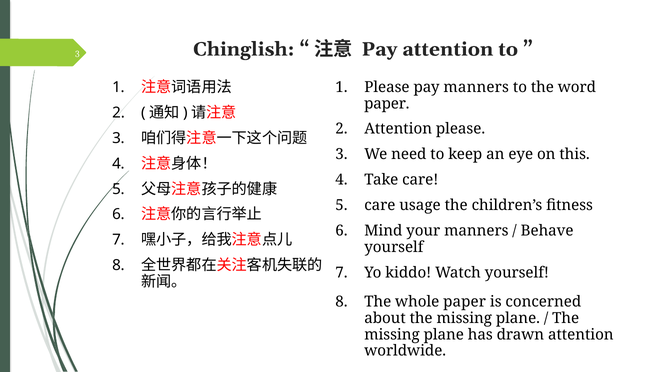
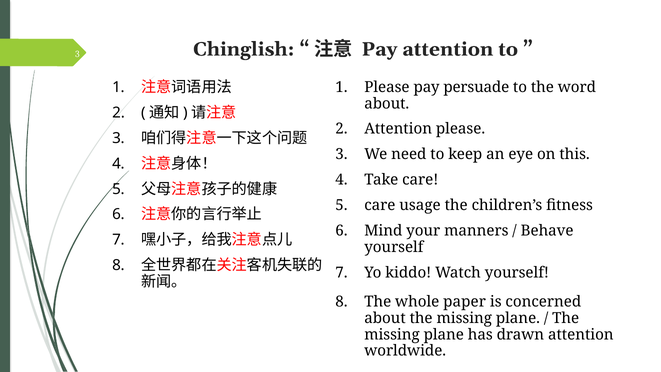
pay manners: manners -> persuade
paper at (387, 103): paper -> about
